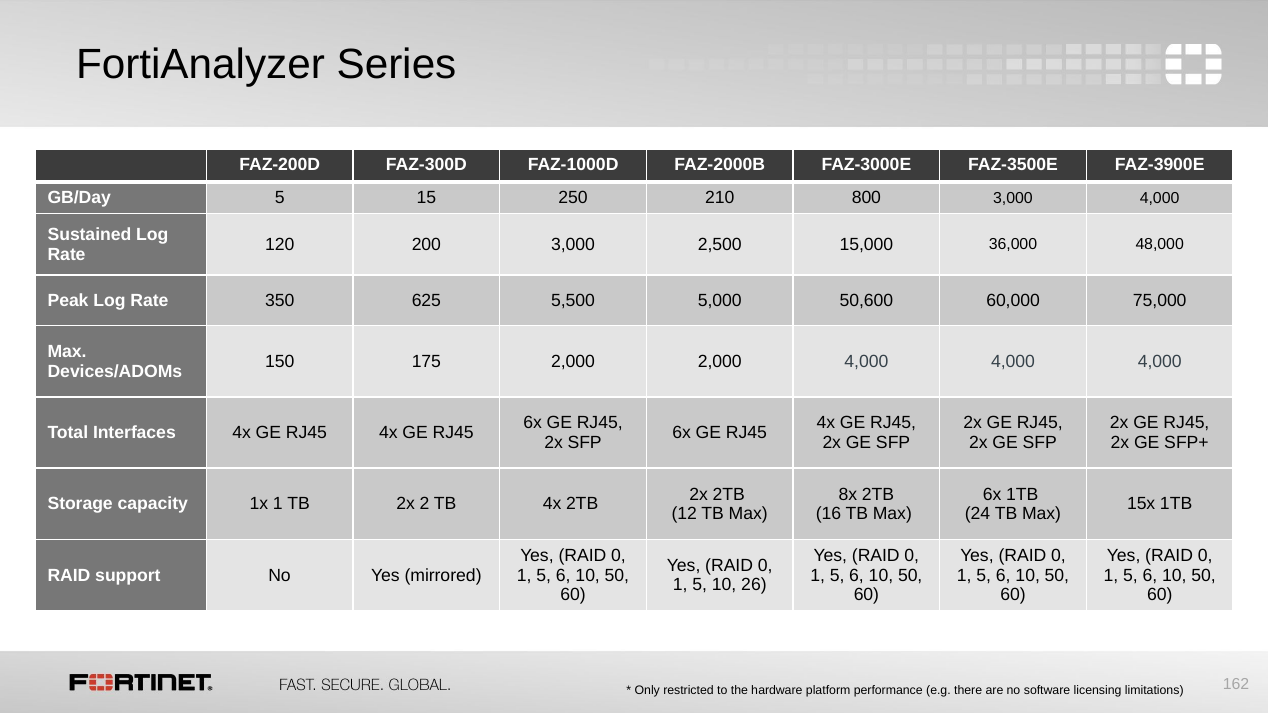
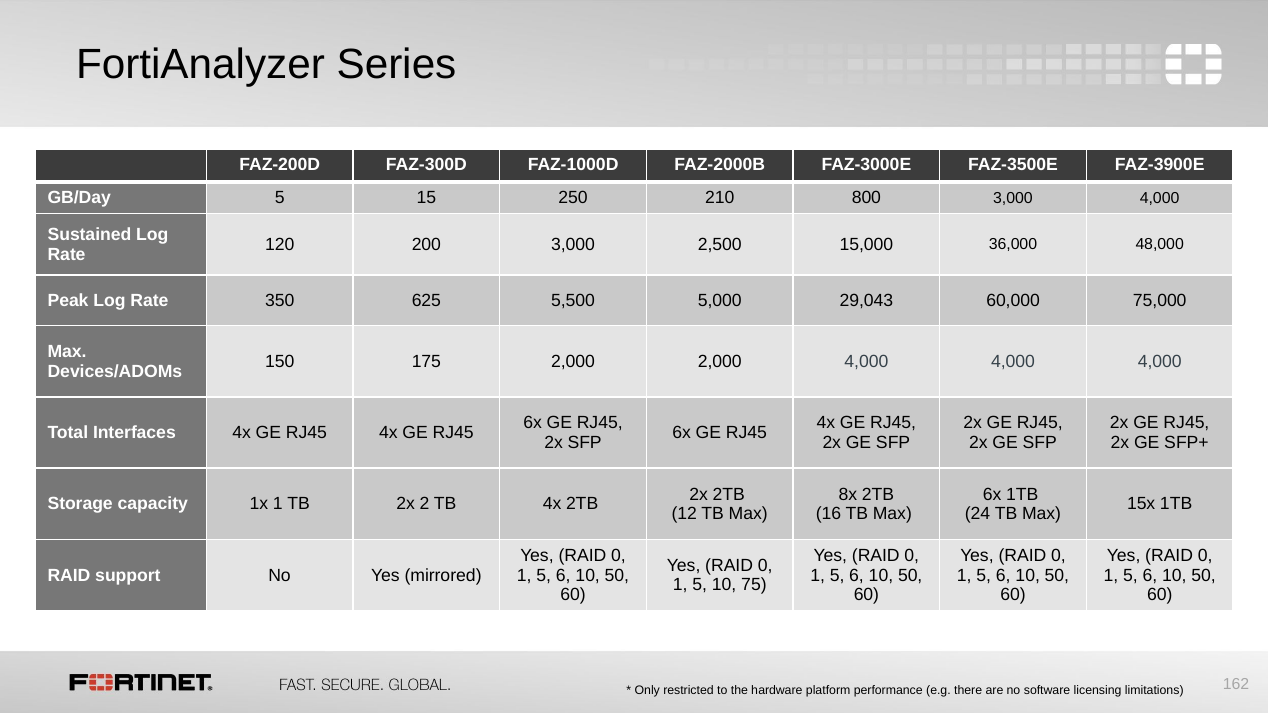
50,600: 50,600 -> 29,043
26: 26 -> 75
